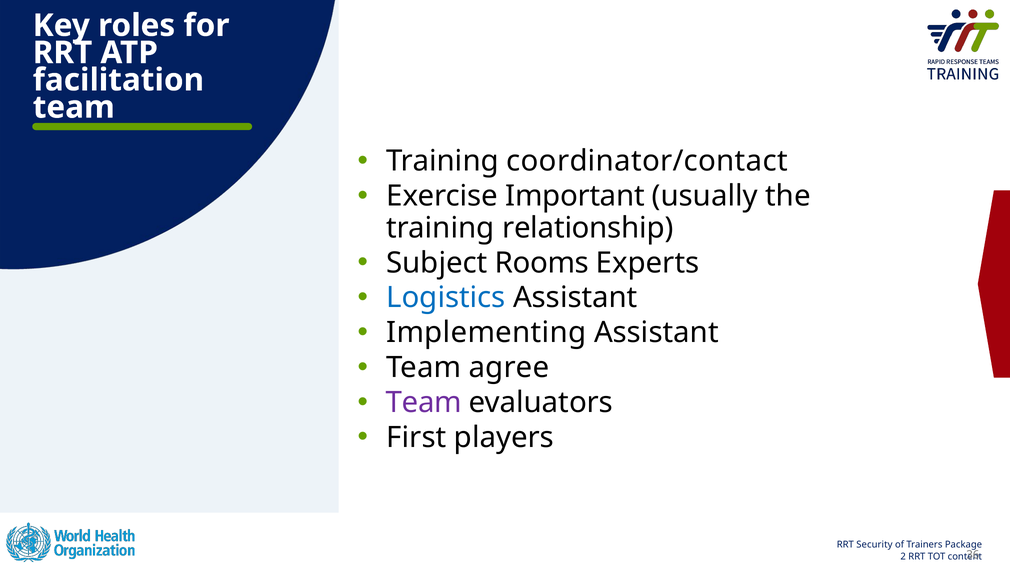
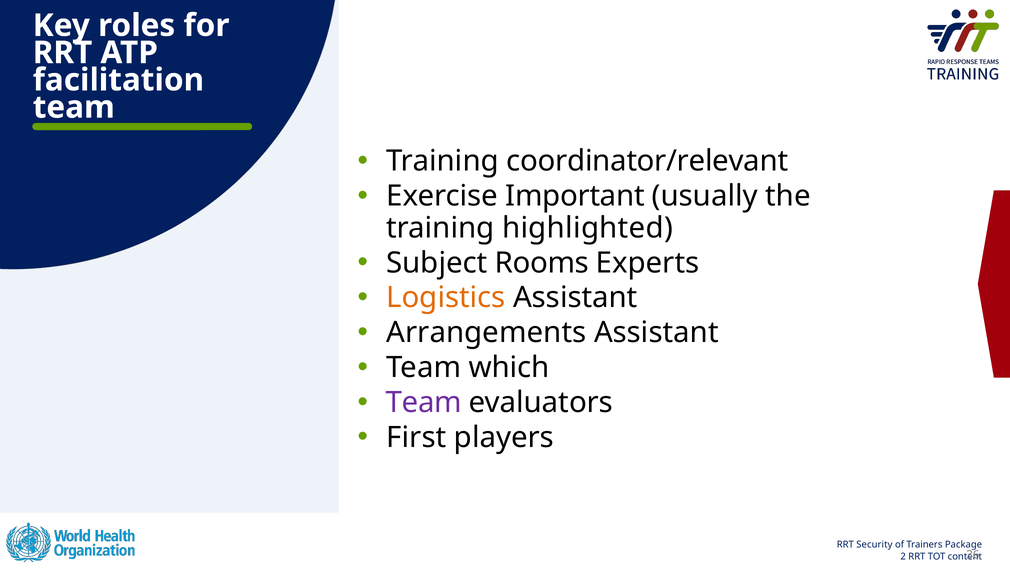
coordinator/contact: coordinator/contact -> coordinator/relevant
relationship: relationship -> highlighted
Logistics colour: blue -> orange
Implementing: Implementing -> Arrangements
agree: agree -> which
